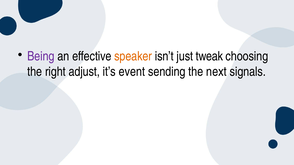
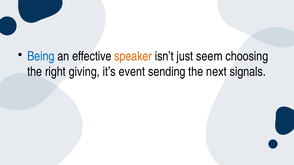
Being colour: purple -> blue
tweak: tweak -> seem
adjust: adjust -> giving
